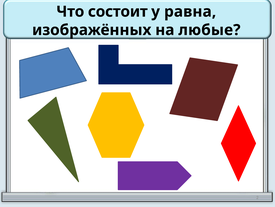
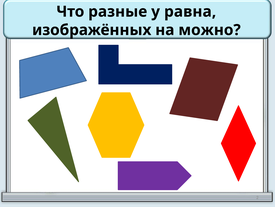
состоит: состоит -> разные
любые: любые -> можно
